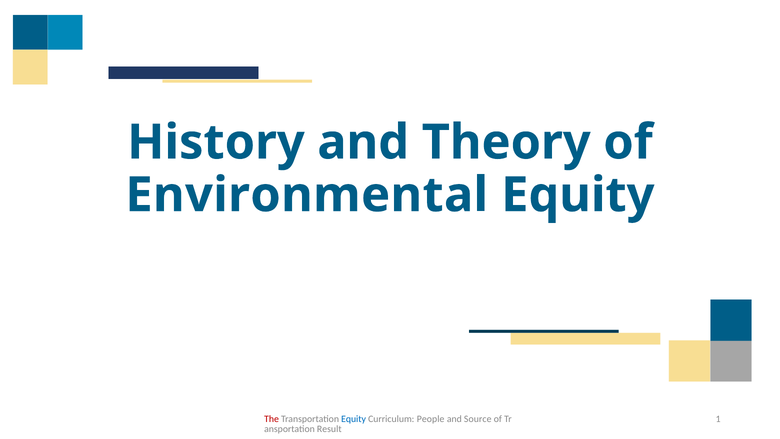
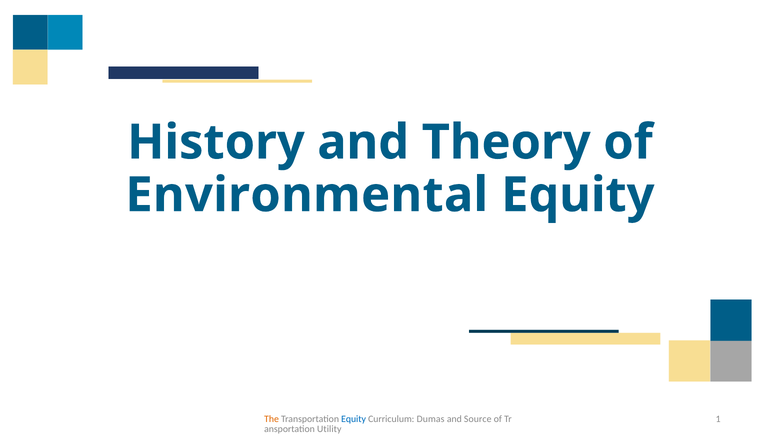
The colour: red -> orange
People: People -> Dumas
Result: Result -> Utility
